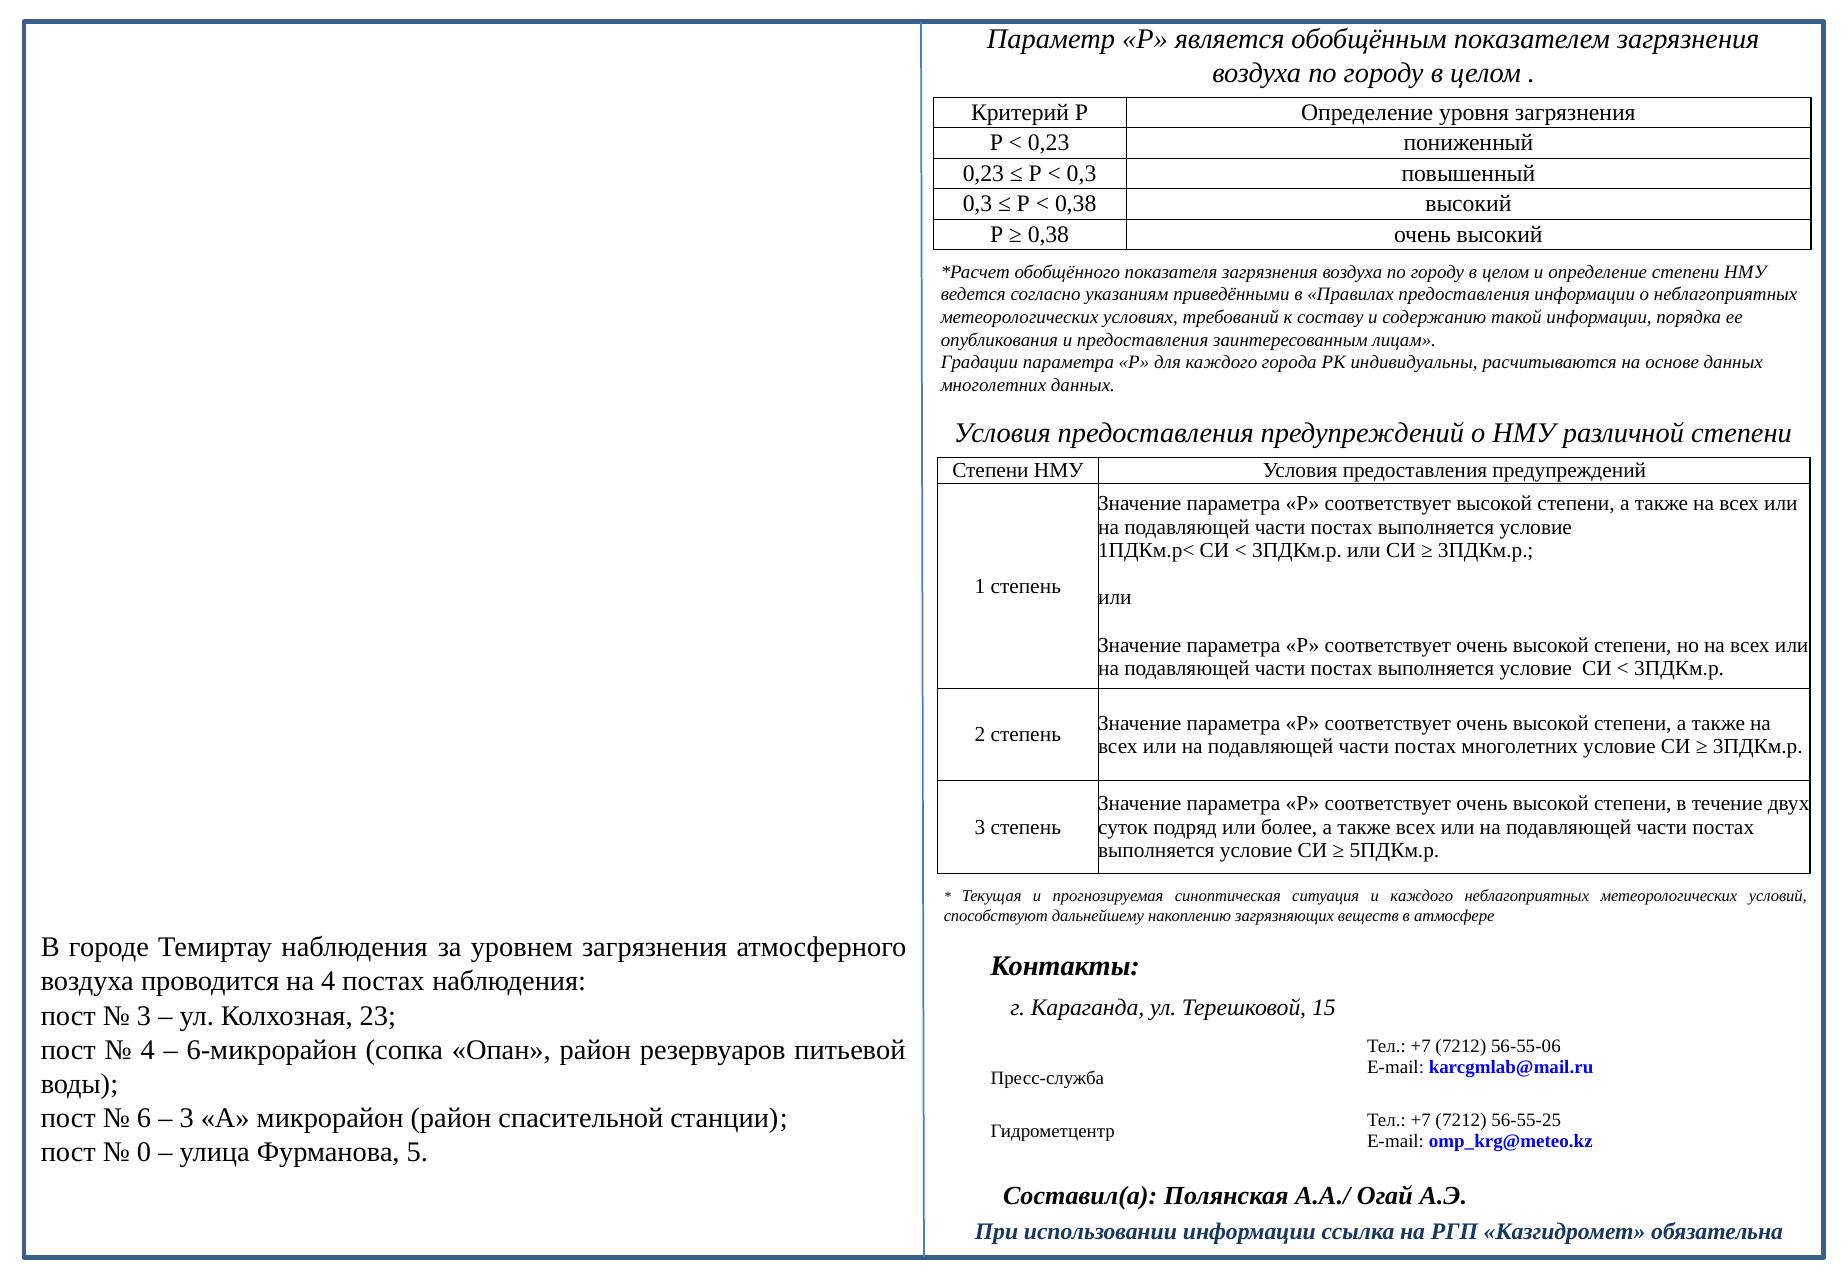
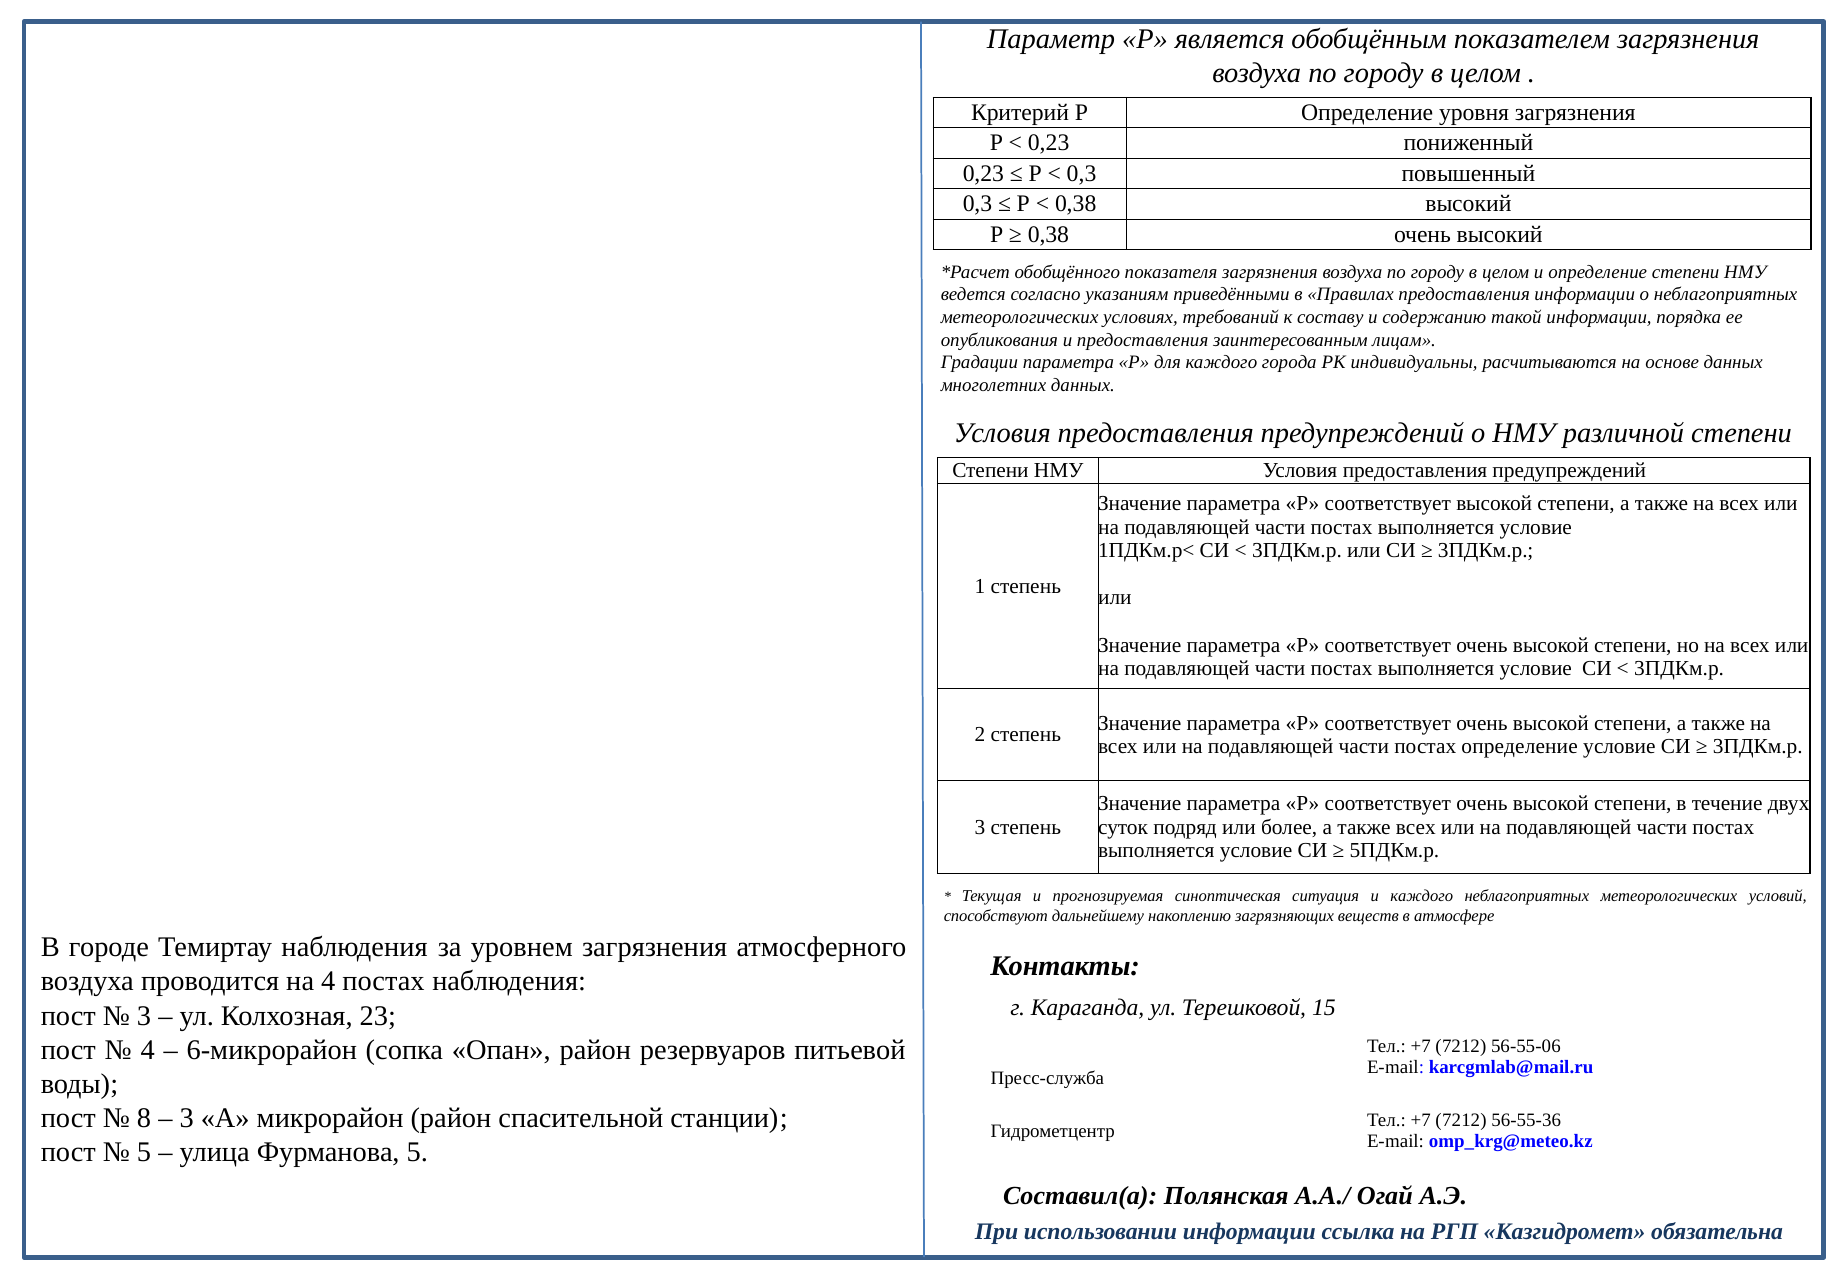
постах многолетних: многолетних -> определение
6: 6 -> 8
56-55-25: 56-55-25 -> 56-55-36
0 at (144, 1152): 0 -> 5
